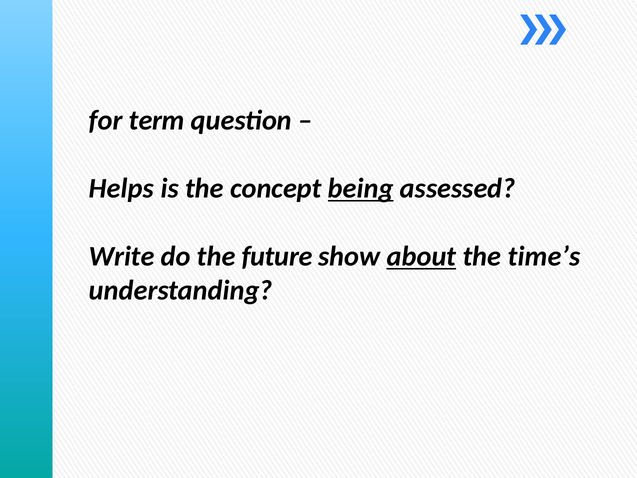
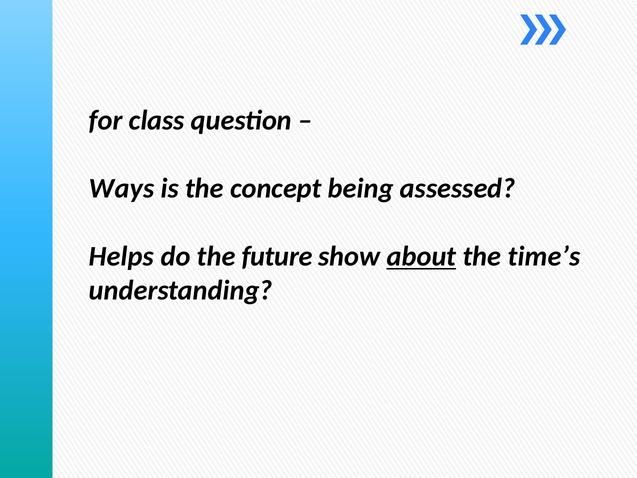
term: term -> class
Helps: Helps -> Ways
being underline: present -> none
Write: Write -> Helps
